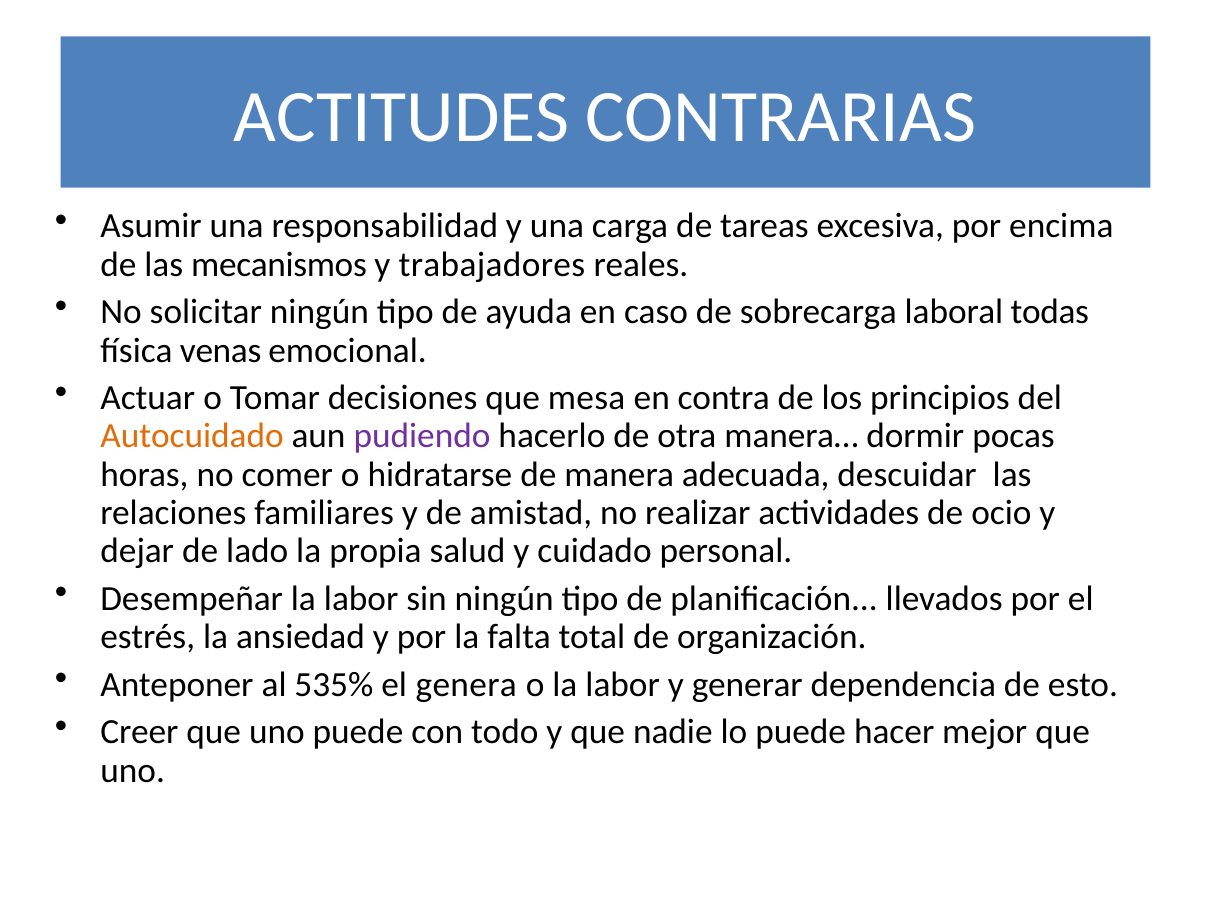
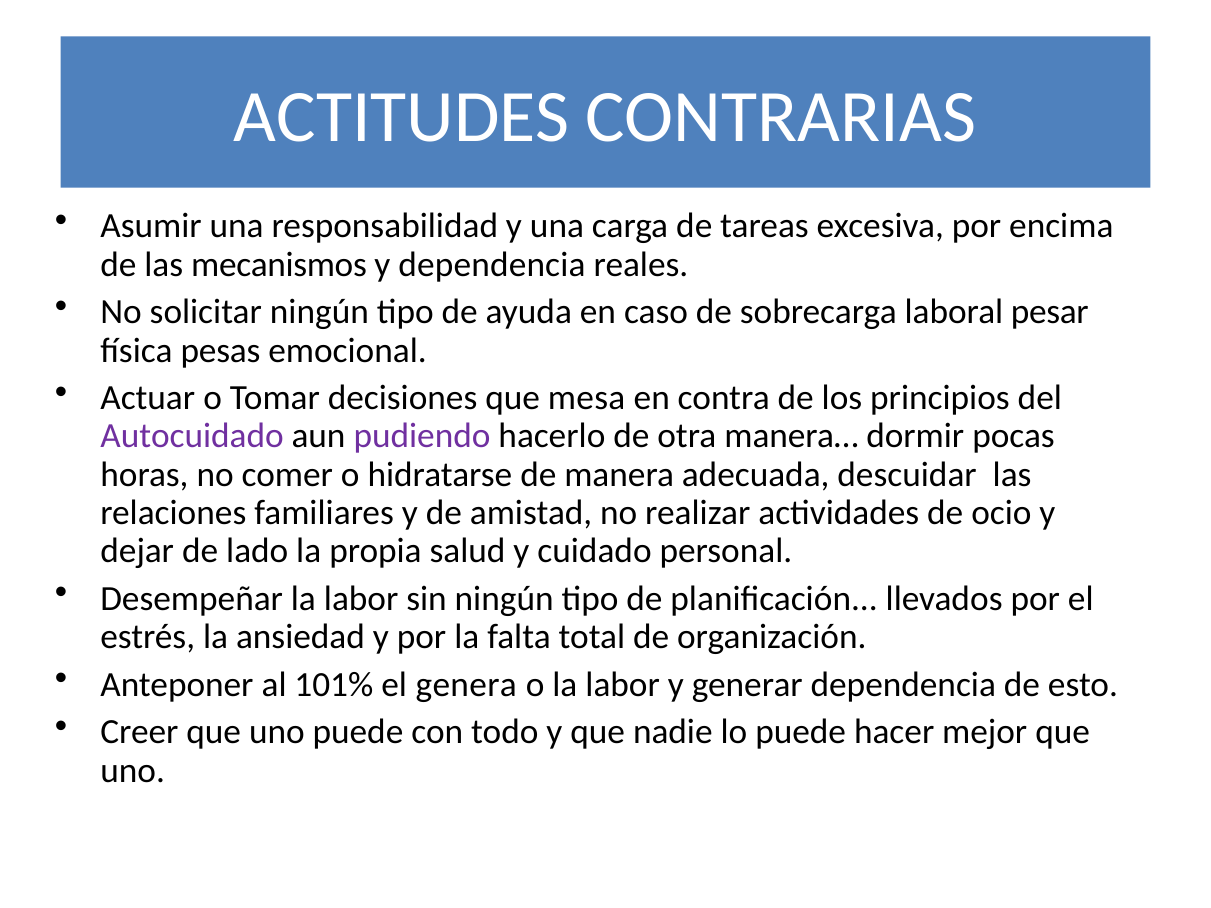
y trabajadores: trabajadores -> dependencia
todas: todas -> pesar
venas: venas -> pesas
Autocuidado colour: orange -> purple
535%: 535% -> 101%
